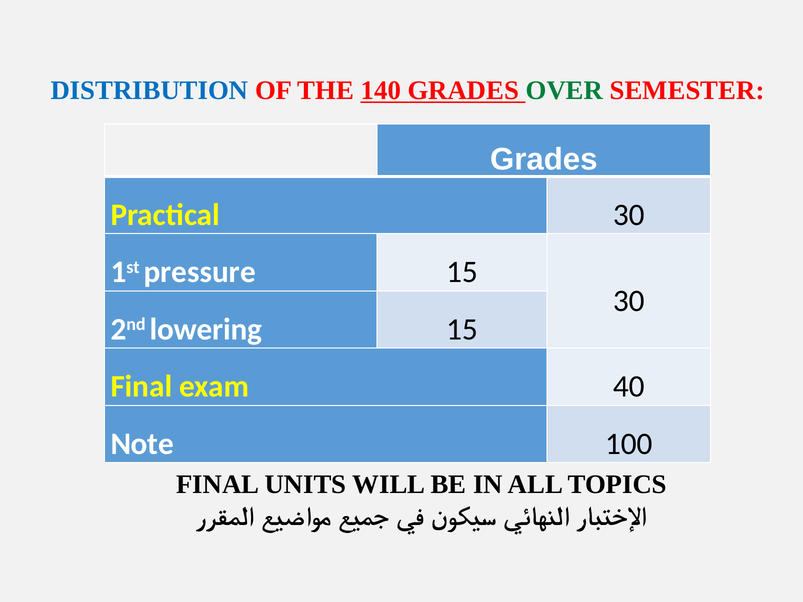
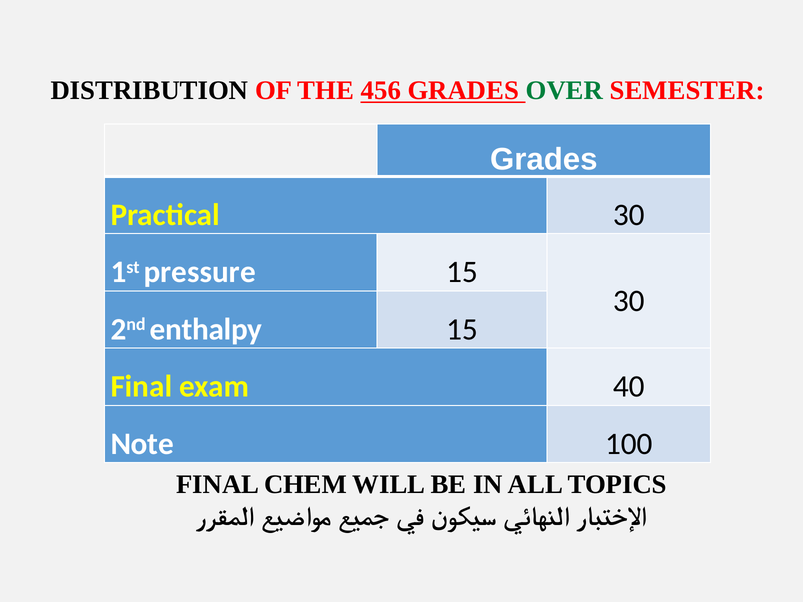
DISTRIBUTION colour: blue -> black
140: 140 -> 456
lowering: lowering -> enthalpy
UNITS: UNITS -> CHEM
